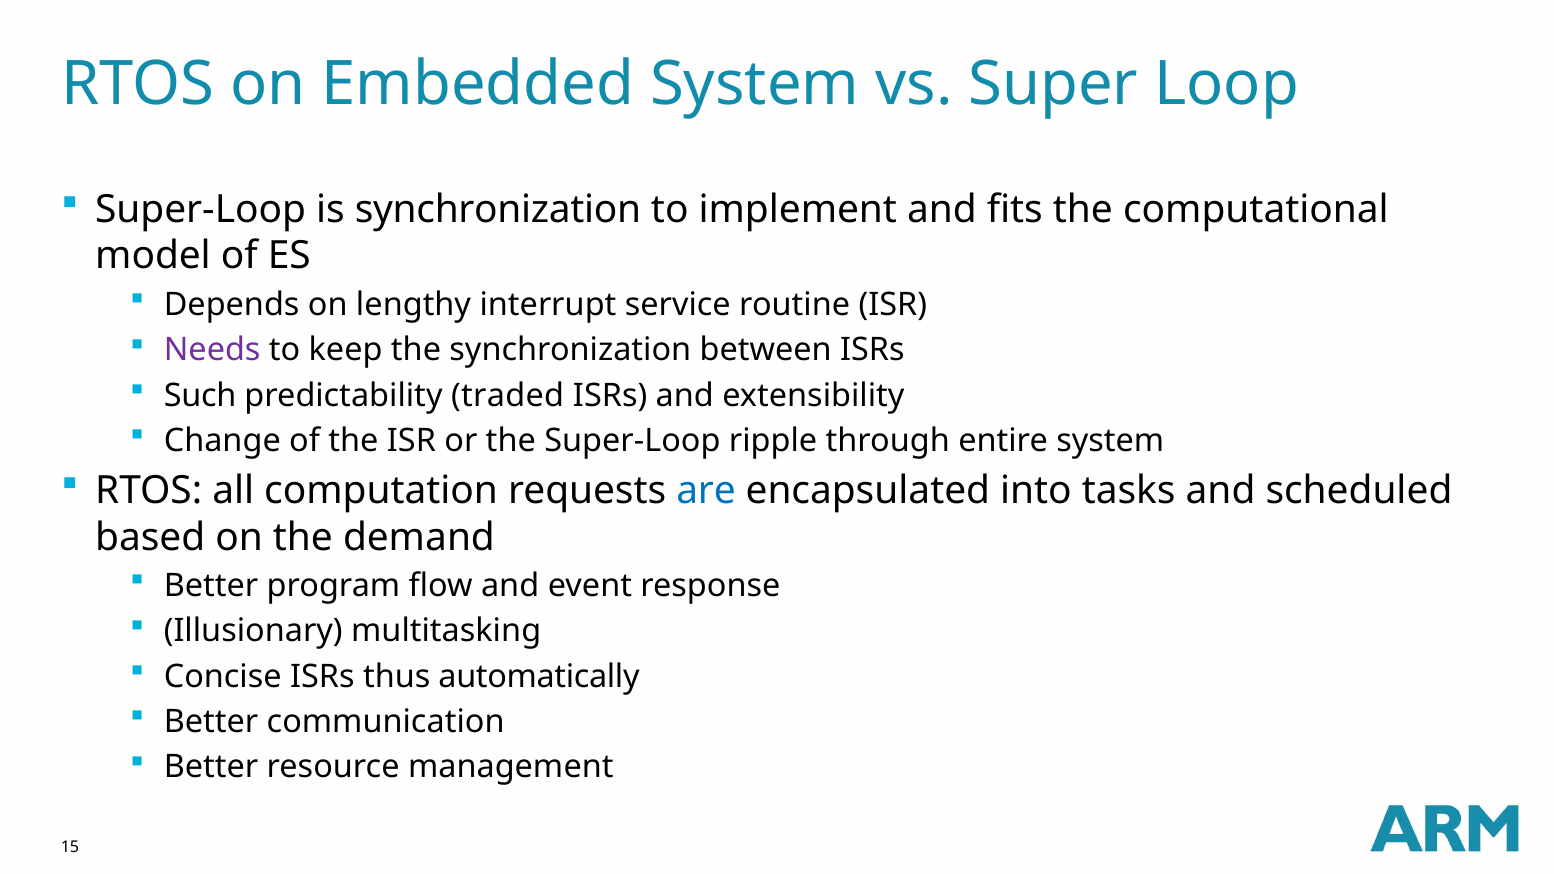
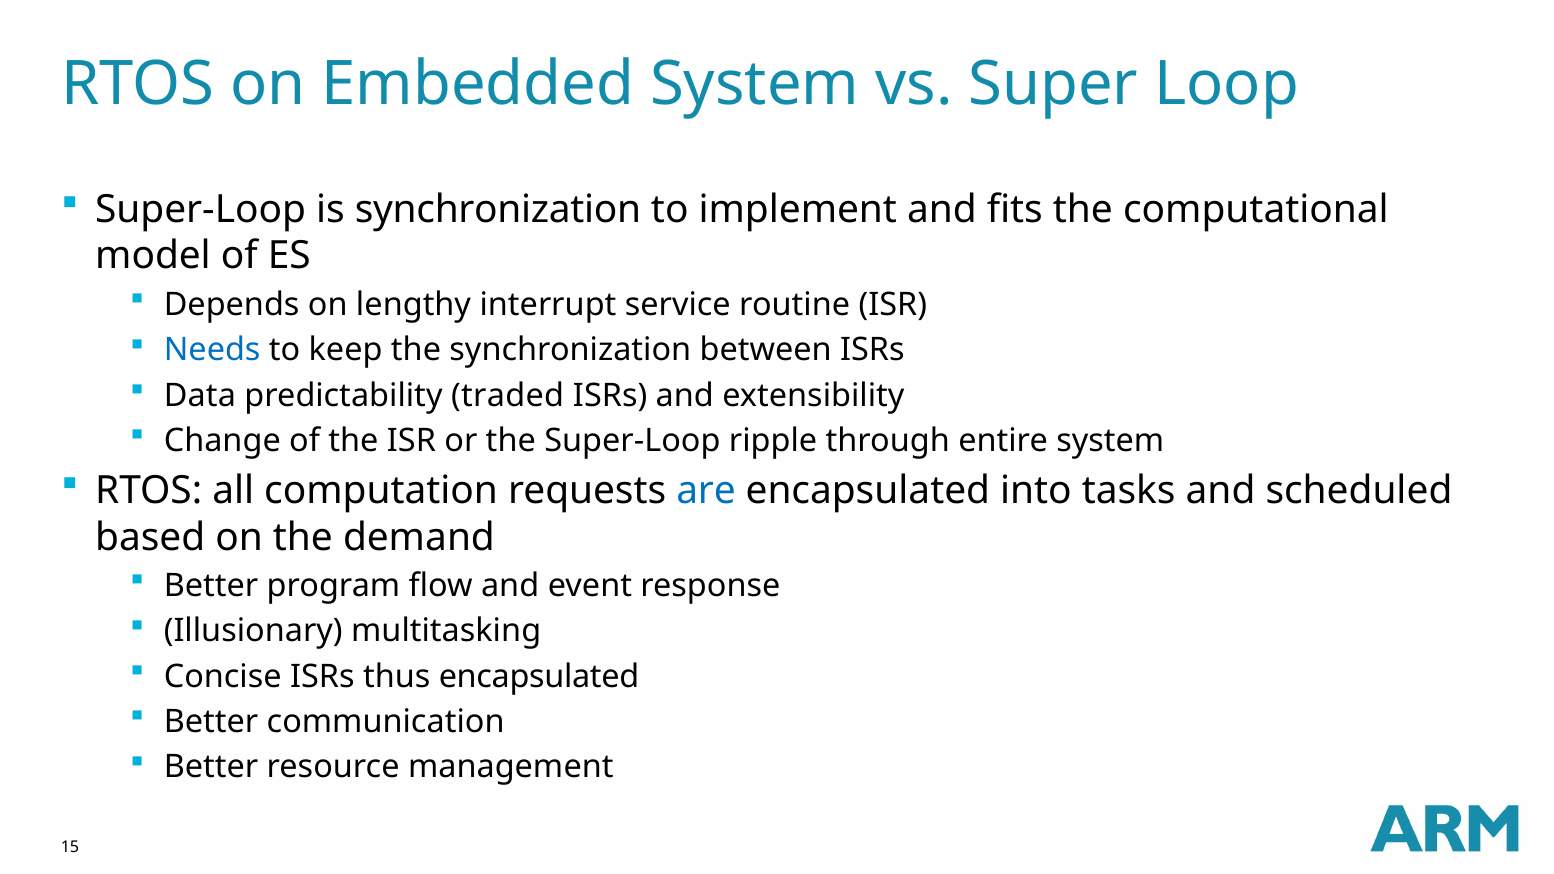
Needs colour: purple -> blue
Such: Such -> Data
thus automatically: automatically -> encapsulated
